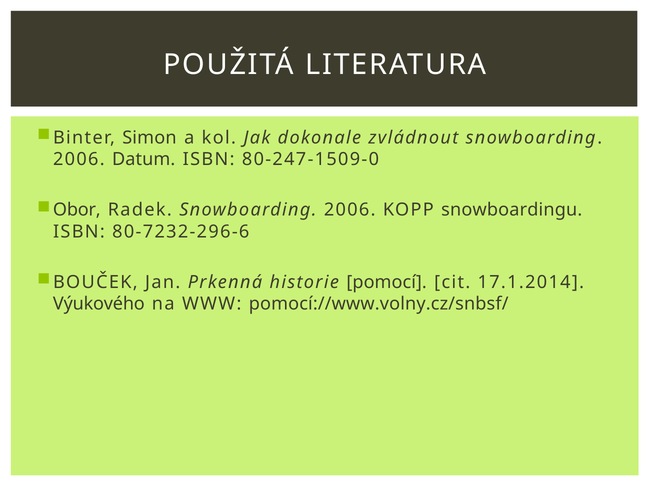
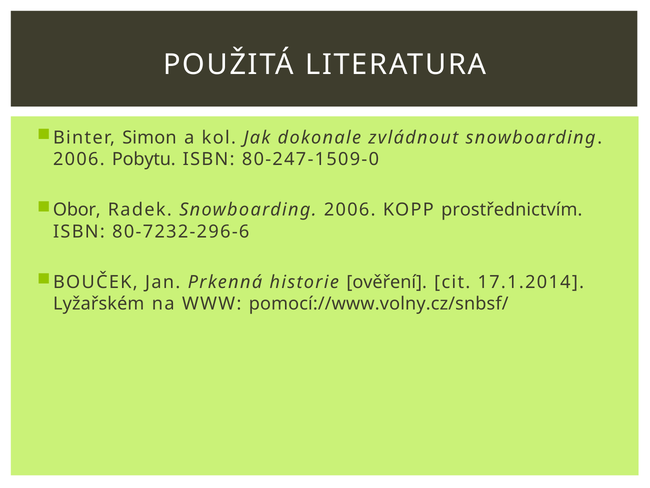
Datum: Datum -> Pobytu
snowboardingu: snowboardingu -> prostřednictvím
pomocí: pomocí -> ověření
Výukového: Výukového -> Lyžařském
